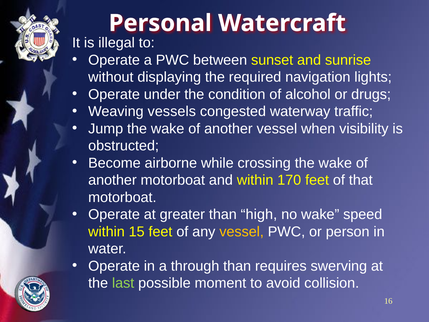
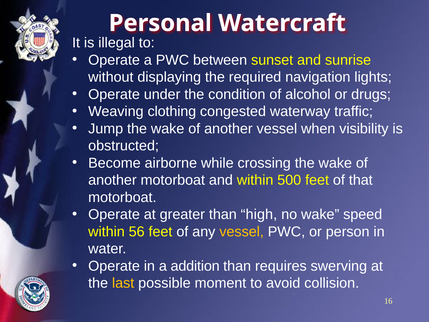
vessels: vessels -> clothing
170: 170 -> 500
15: 15 -> 56
through: through -> addition
last colour: light green -> yellow
